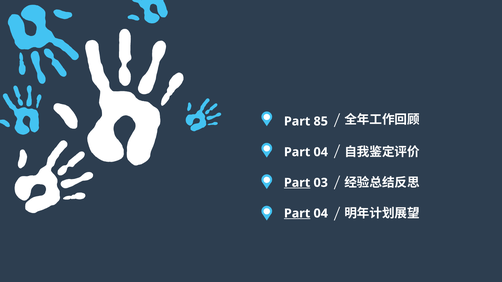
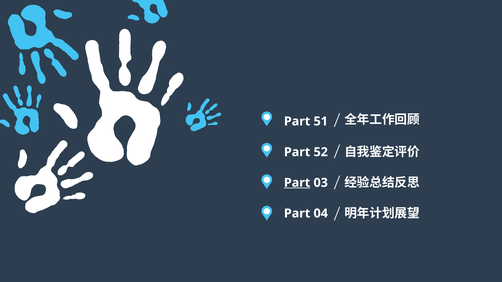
85: 85 -> 51
04 at (321, 152): 04 -> 52
Part at (297, 214) underline: present -> none
